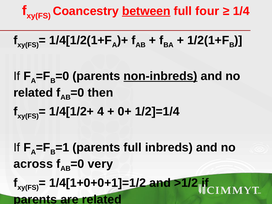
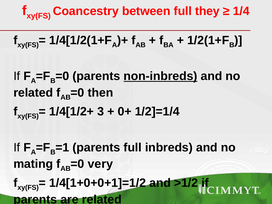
between underline: present -> none
four: four -> they
4: 4 -> 3
across: across -> mating
